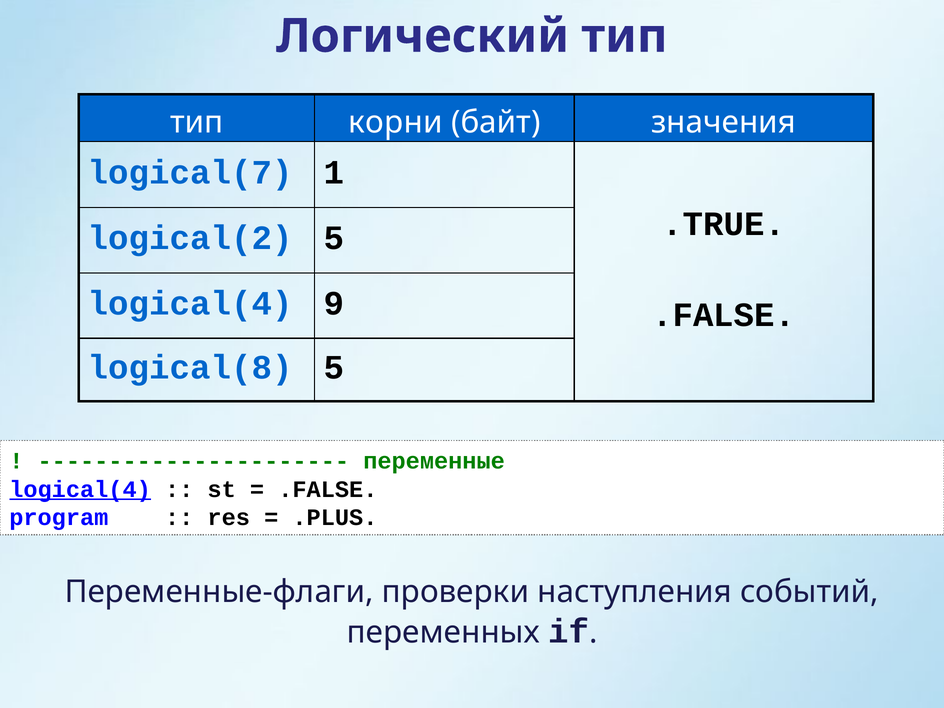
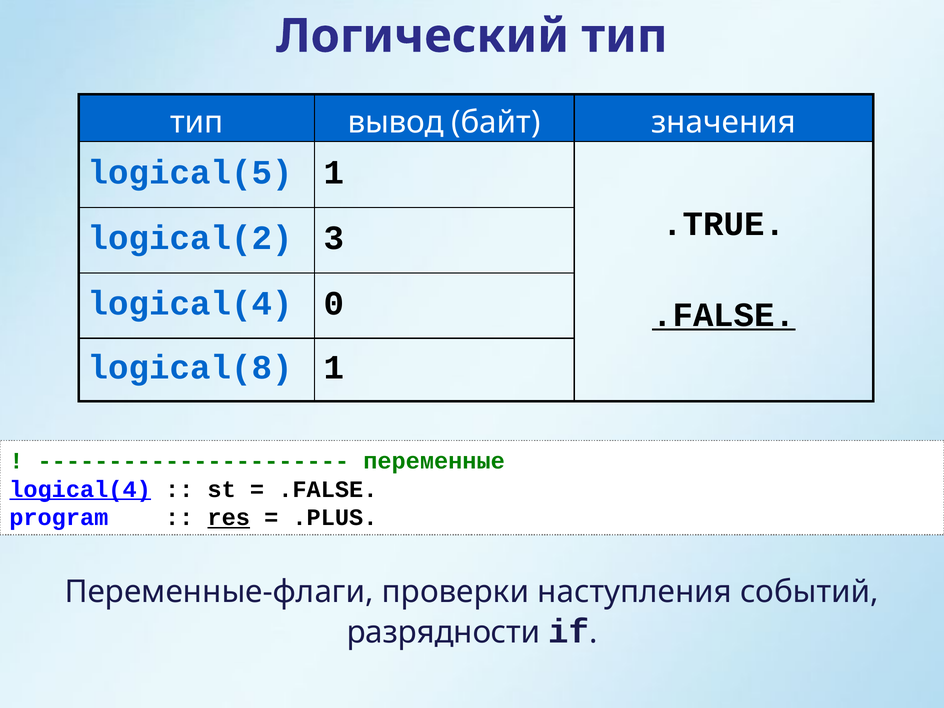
корни: корни -> вывод
logical(7: logical(7 -> logical(5
logical(2 5: 5 -> 3
9: 9 -> 0
.FALSE at (724, 315) underline: none -> present
logical(8 5: 5 -> 1
res underline: none -> present
переменных: переменных -> разрядности
